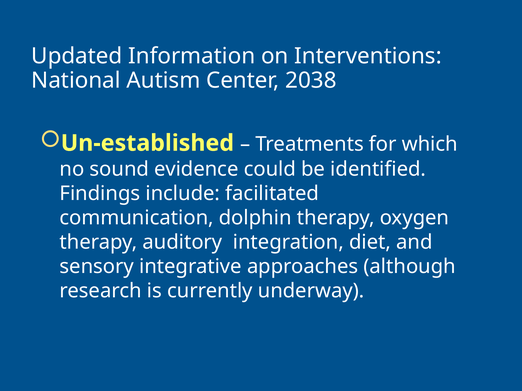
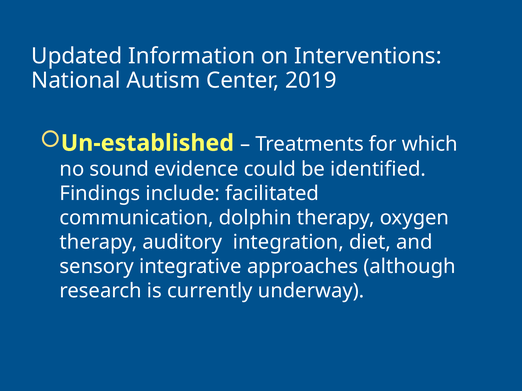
2038: 2038 -> 2019
